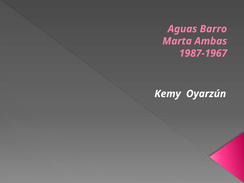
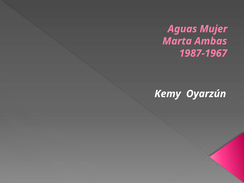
Barro: Barro -> Mujer
